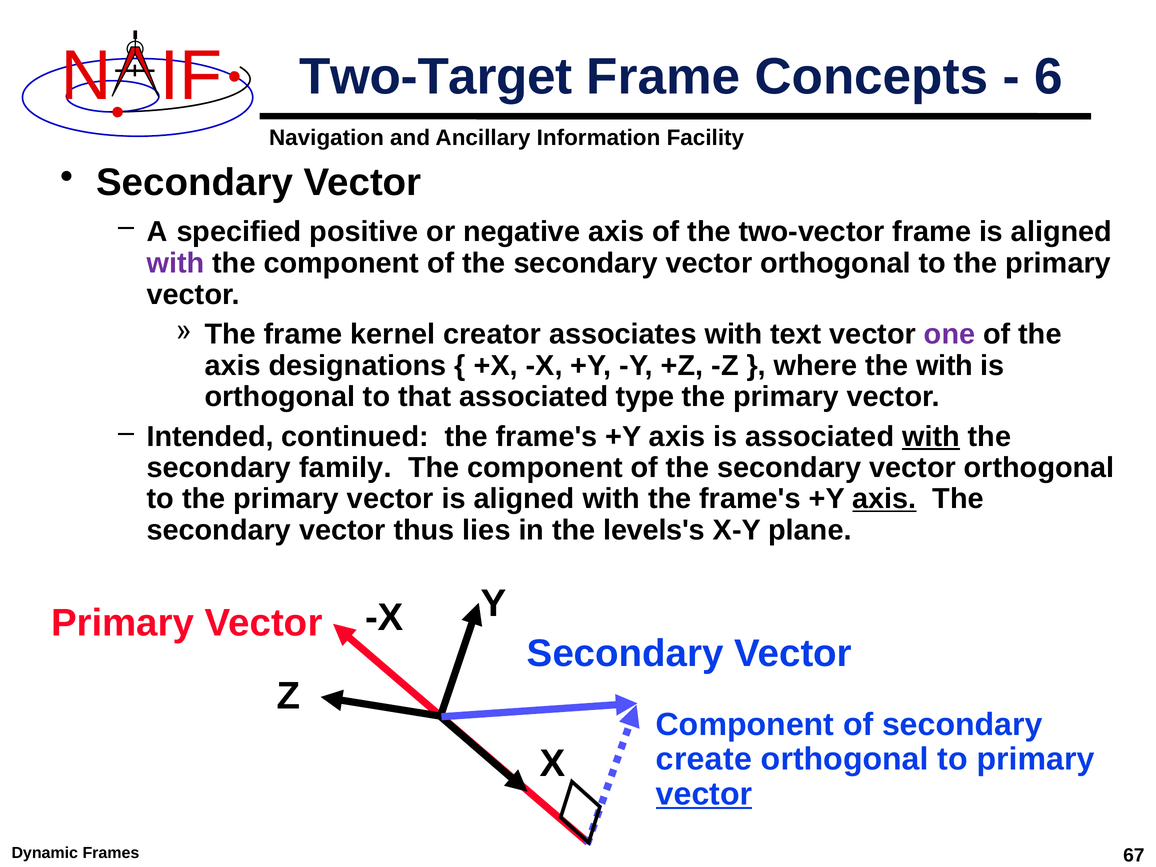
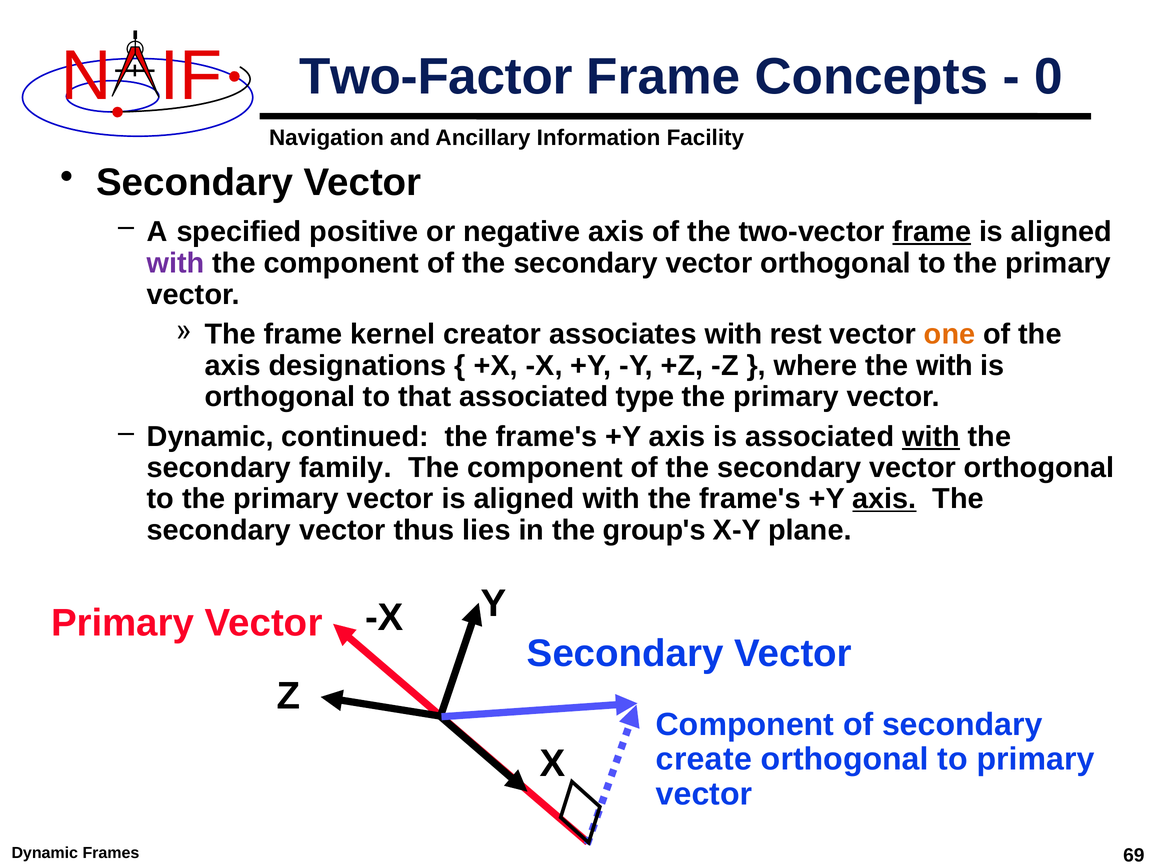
Two-Target: Two-Target -> Two-Factor
6: 6 -> 0
frame at (932, 232) underline: none -> present
text: text -> rest
one colour: purple -> orange
Intended at (210, 437): Intended -> Dynamic
levels's: levels's -> group's
vector at (704, 794) underline: present -> none
67: 67 -> 69
